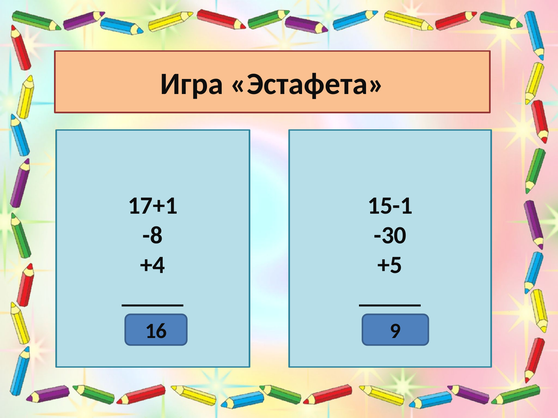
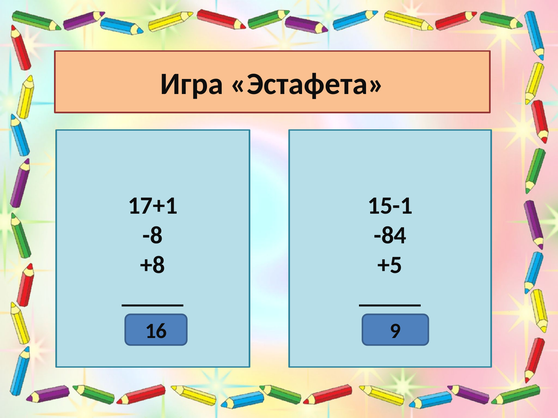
-30: -30 -> -84
+4: +4 -> +8
